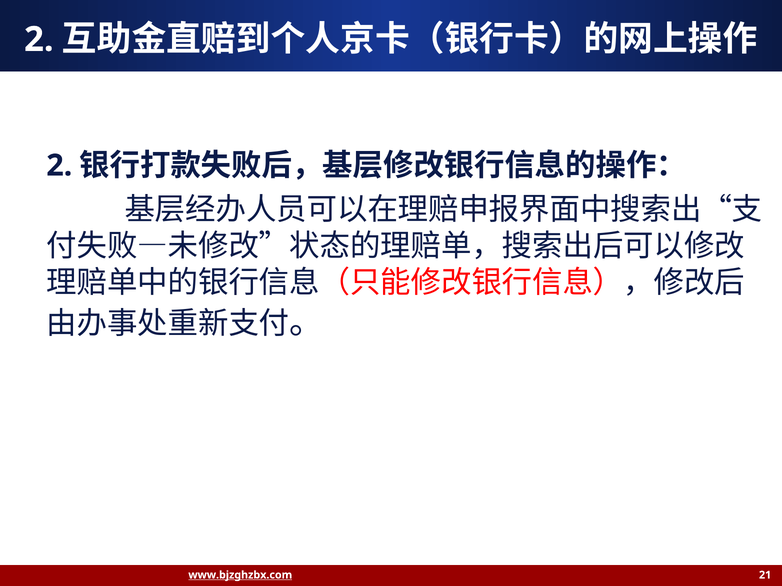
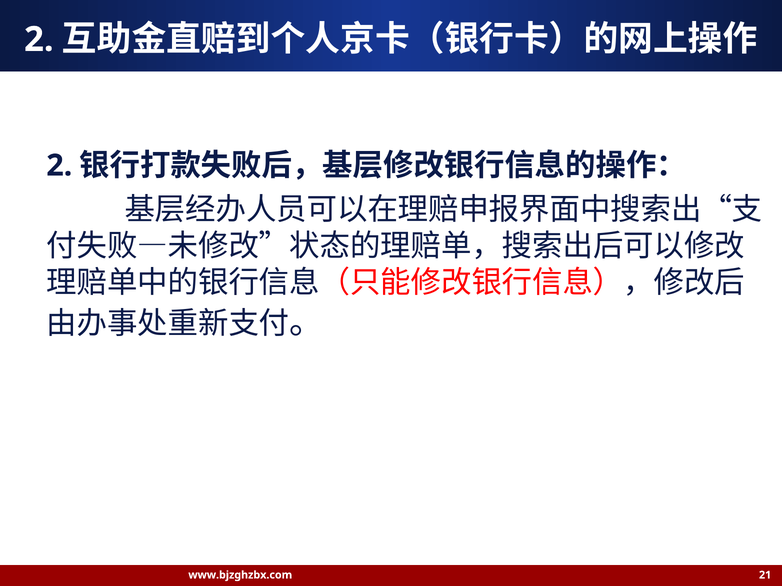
www.bjzghzbx.com underline: present -> none
